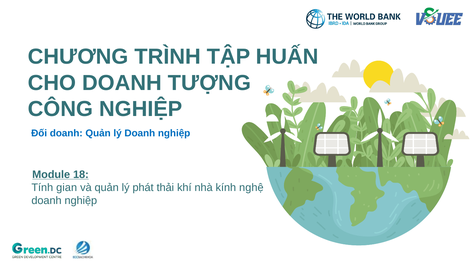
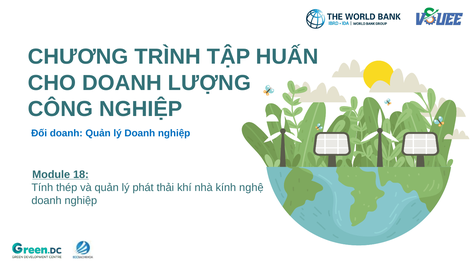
TƯỢNG: TƯỢNG -> LƯỢNG
gian: gian -> thép
